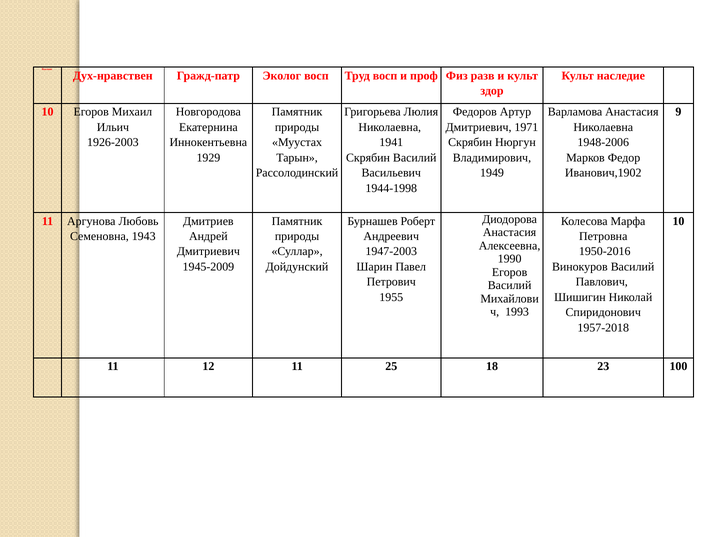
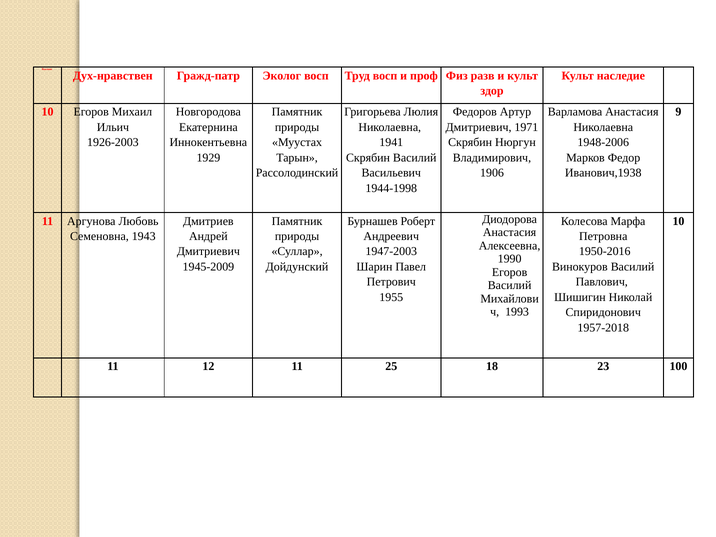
1949: 1949 -> 1906
Иванович,1902: Иванович,1902 -> Иванович,1938
